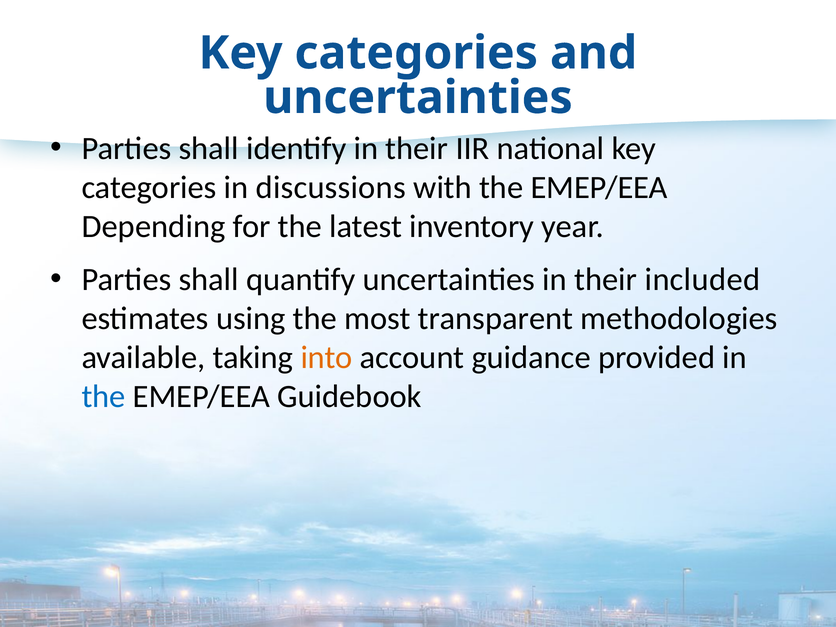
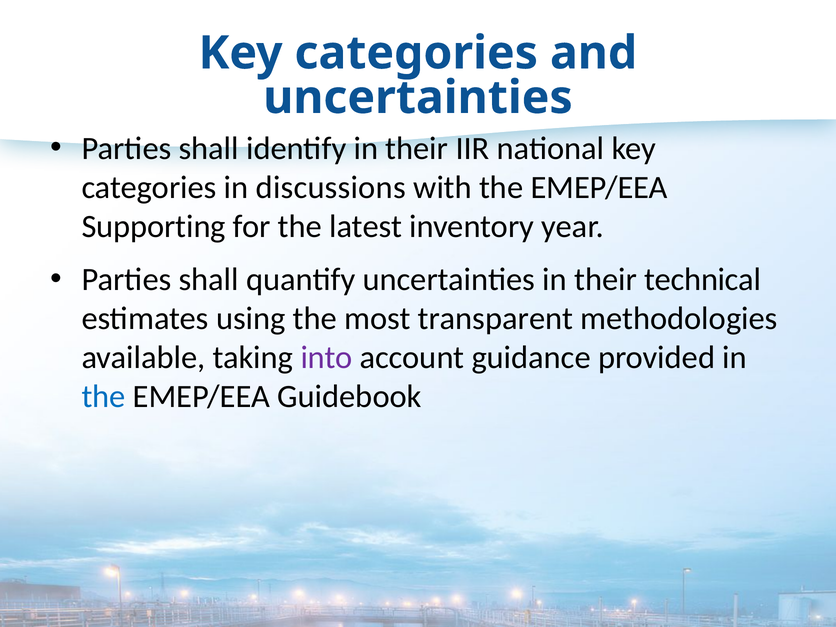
Depending: Depending -> Supporting
included: included -> technical
into colour: orange -> purple
